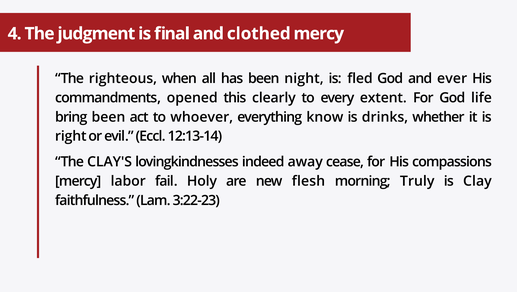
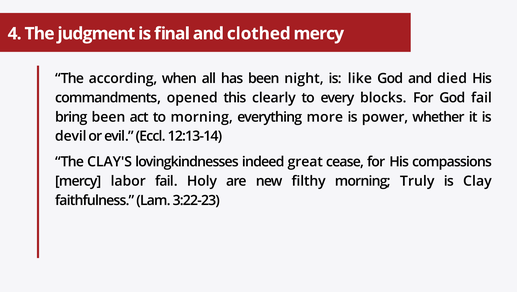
righteous: righteous -> according
fled: fled -> like
ever: ever -> died
extent: extent -> blocks
God life: life -> fail
to whoever: whoever -> morning
know: know -> more
drinks: drinks -> power
right: right -> devil
away: away -> great
flesh: flesh -> filthy
